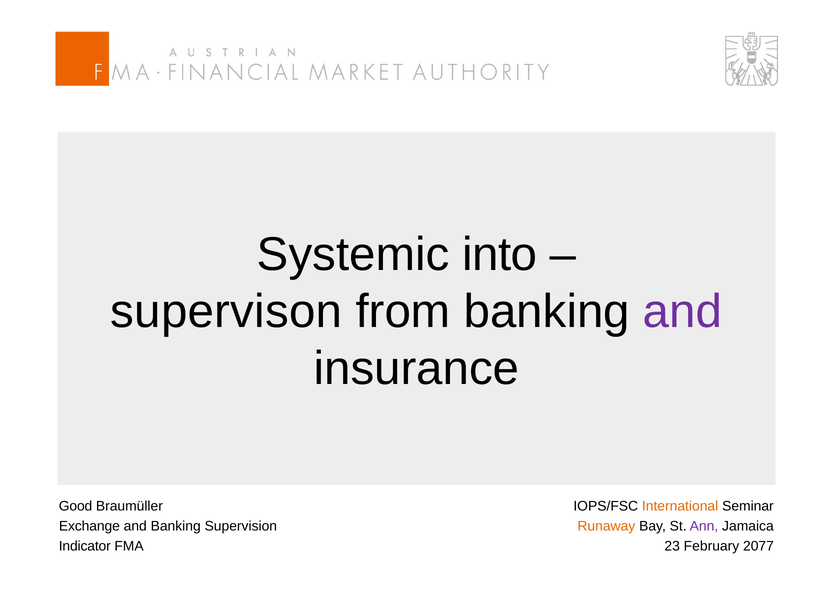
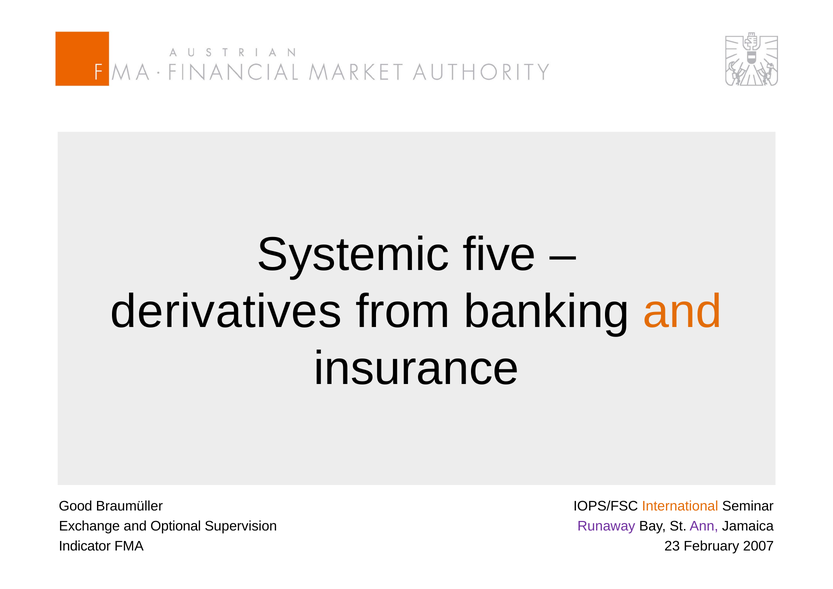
into: into -> five
supervison: supervison -> derivatives
and at (683, 312) colour: purple -> orange
and Banking: Banking -> Optional
Runaway colour: orange -> purple
2077: 2077 -> 2007
